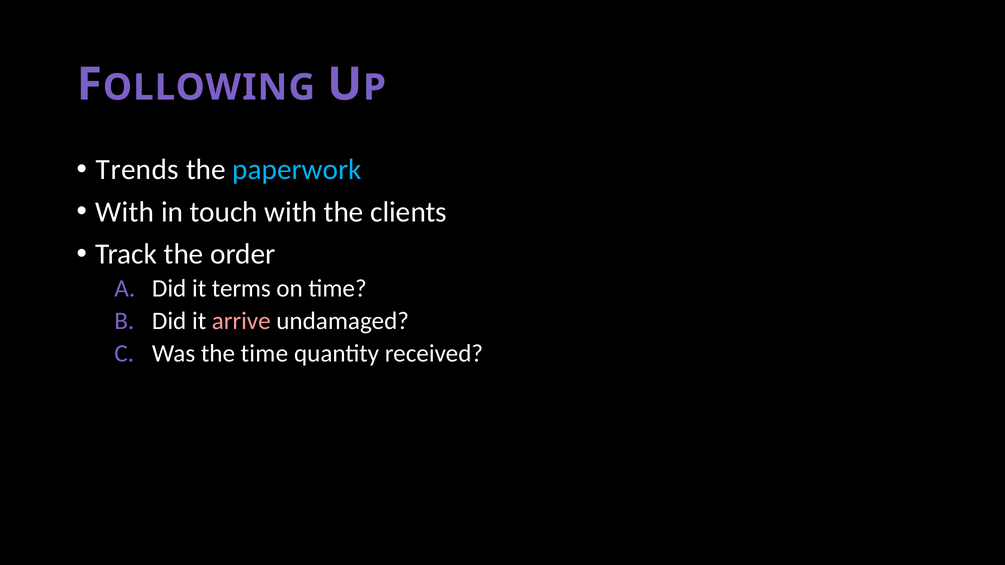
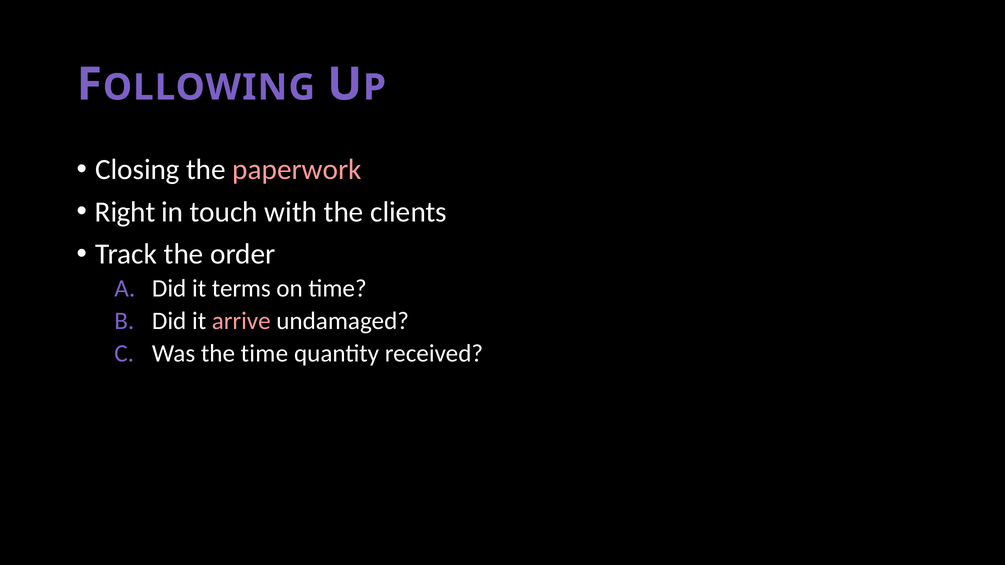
Trends: Trends -> Closing
paperwork colour: light blue -> pink
With at (125, 212): With -> Right
